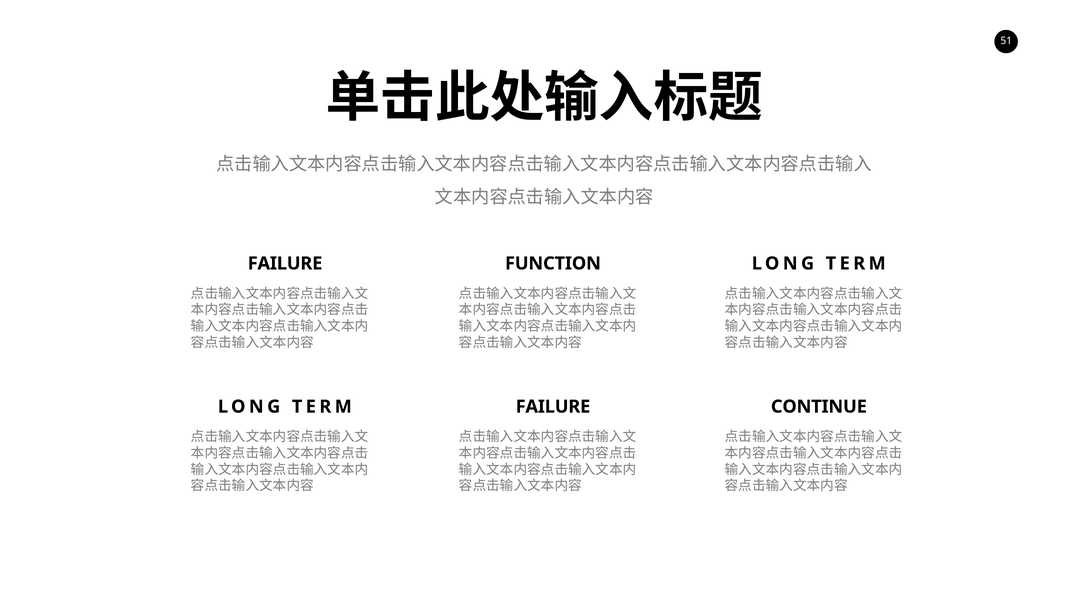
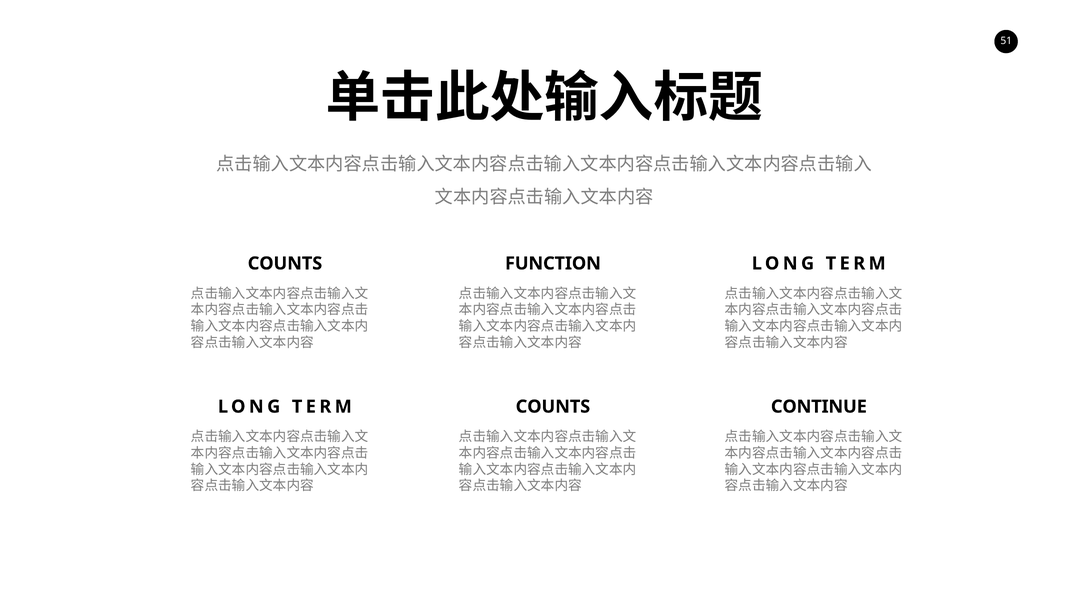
FAILURE at (285, 264): FAILURE -> COUNTS
FAILURE at (553, 407): FAILURE -> COUNTS
